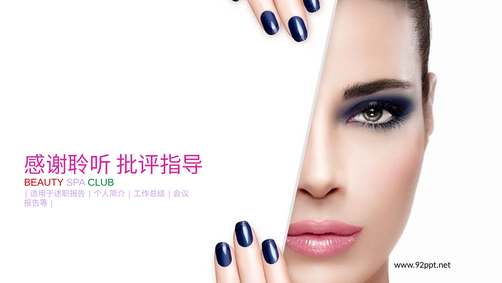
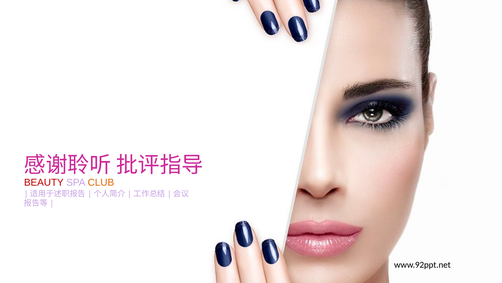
CLUB colour: green -> orange
